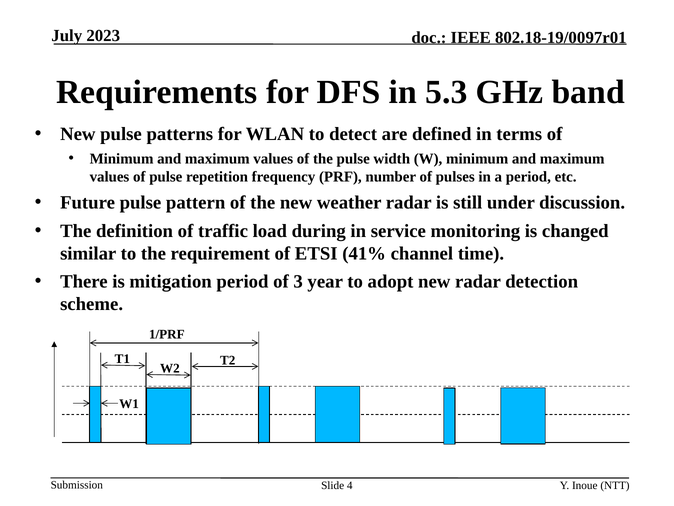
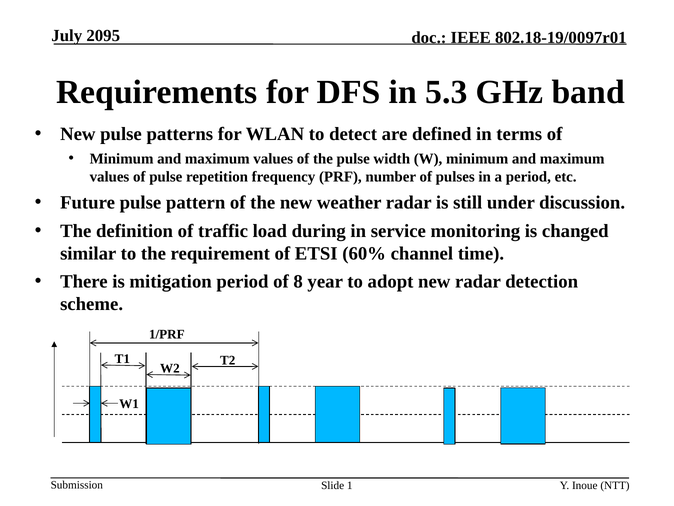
2023: 2023 -> 2095
41%: 41% -> 60%
3: 3 -> 8
4: 4 -> 1
